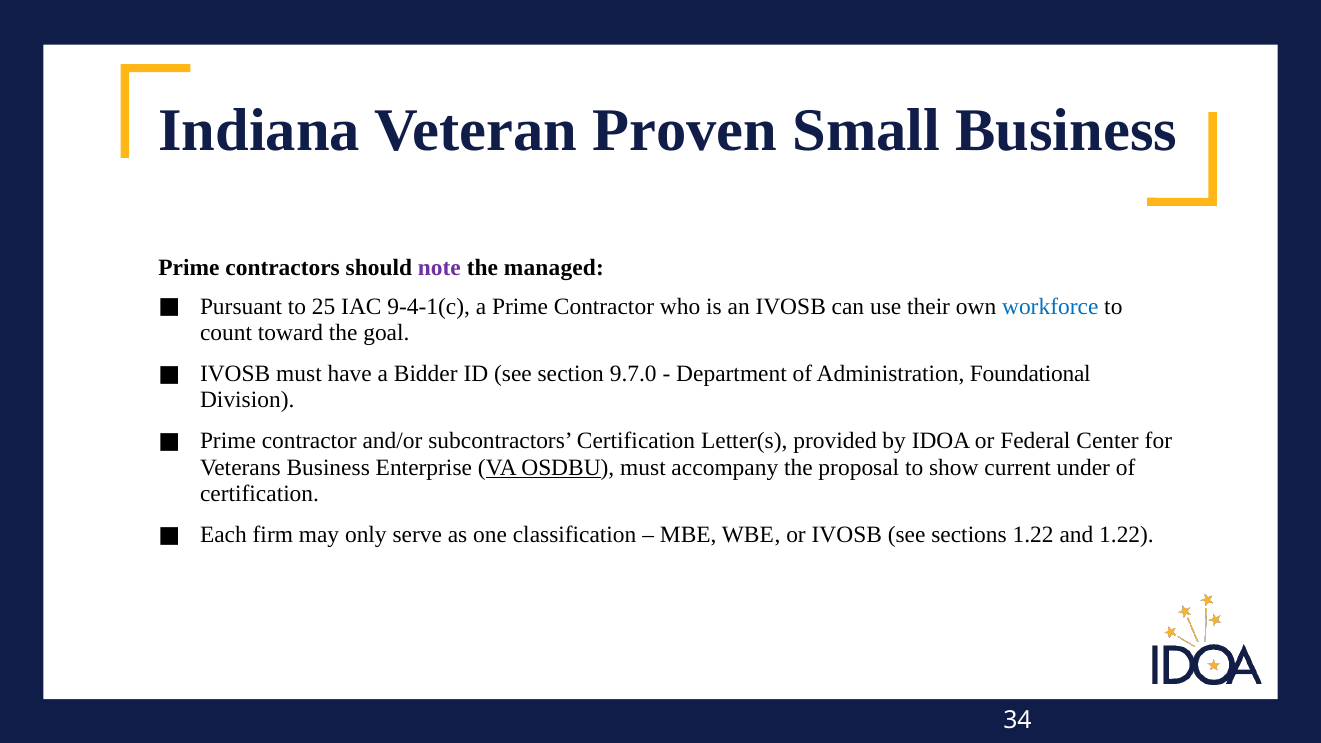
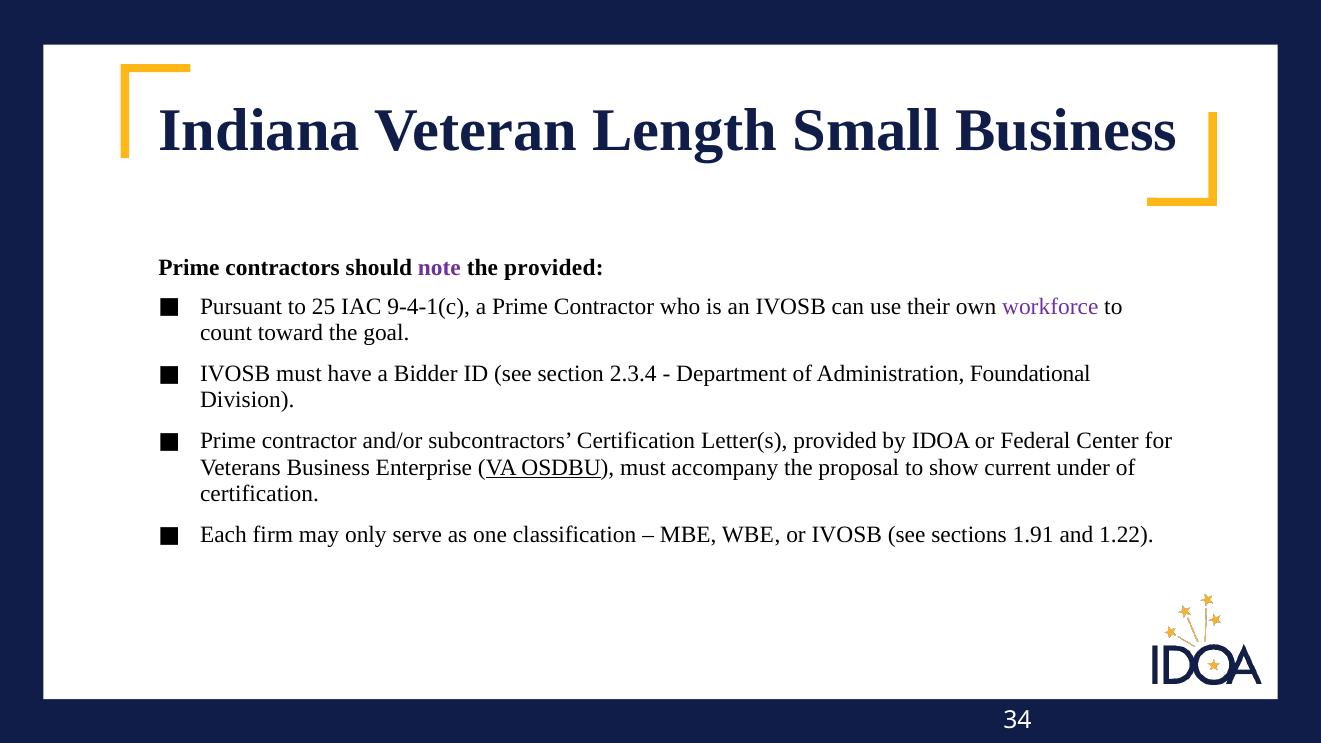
Proven: Proven -> Length
the managed: managed -> provided
workforce colour: blue -> purple
9.7.0: 9.7.0 -> 2.3.4
sections 1.22: 1.22 -> 1.91
